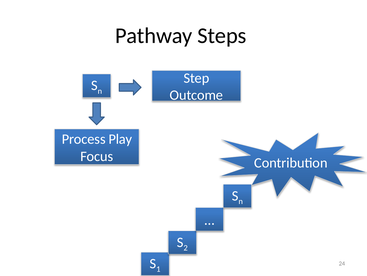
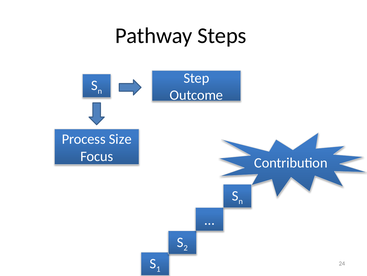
Play: Play -> Size
